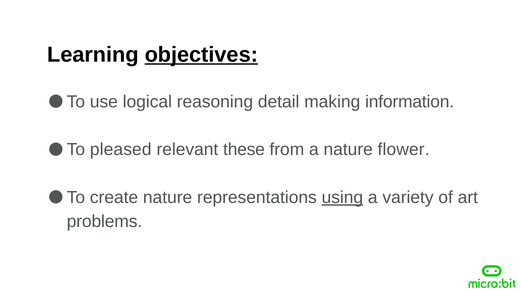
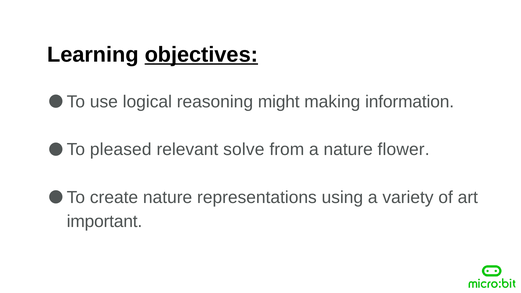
detail: detail -> might
these: these -> solve
using underline: present -> none
problems: problems -> important
